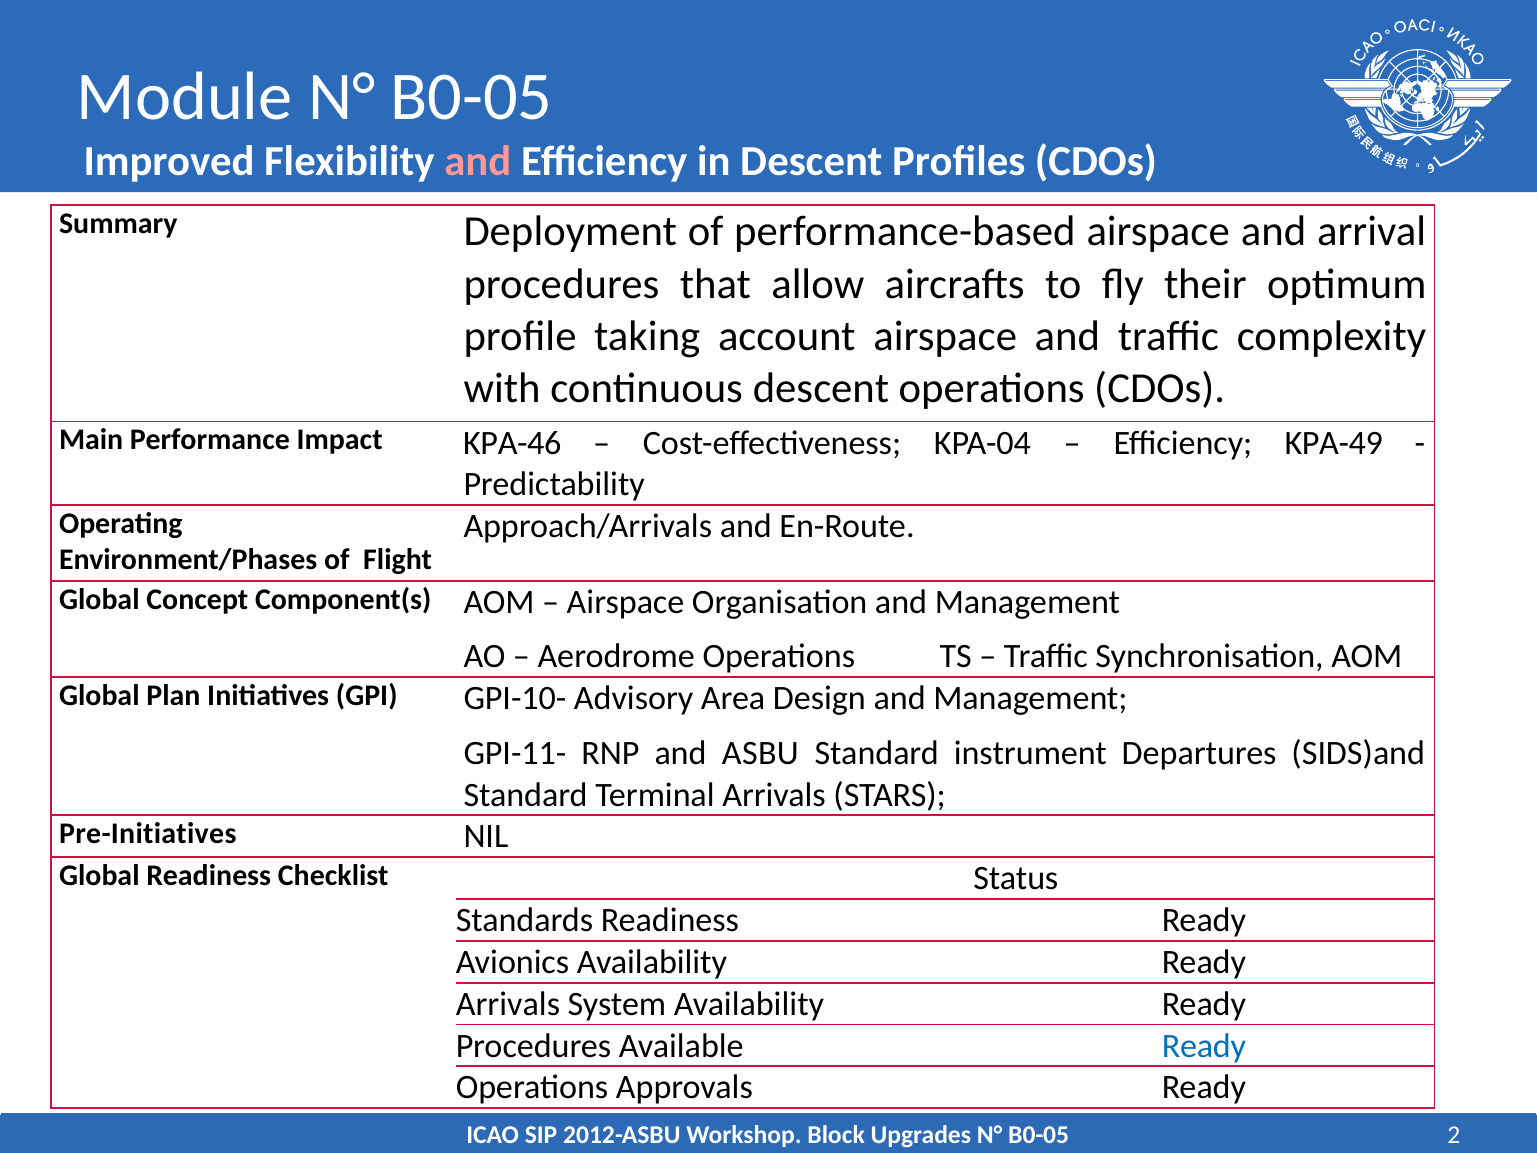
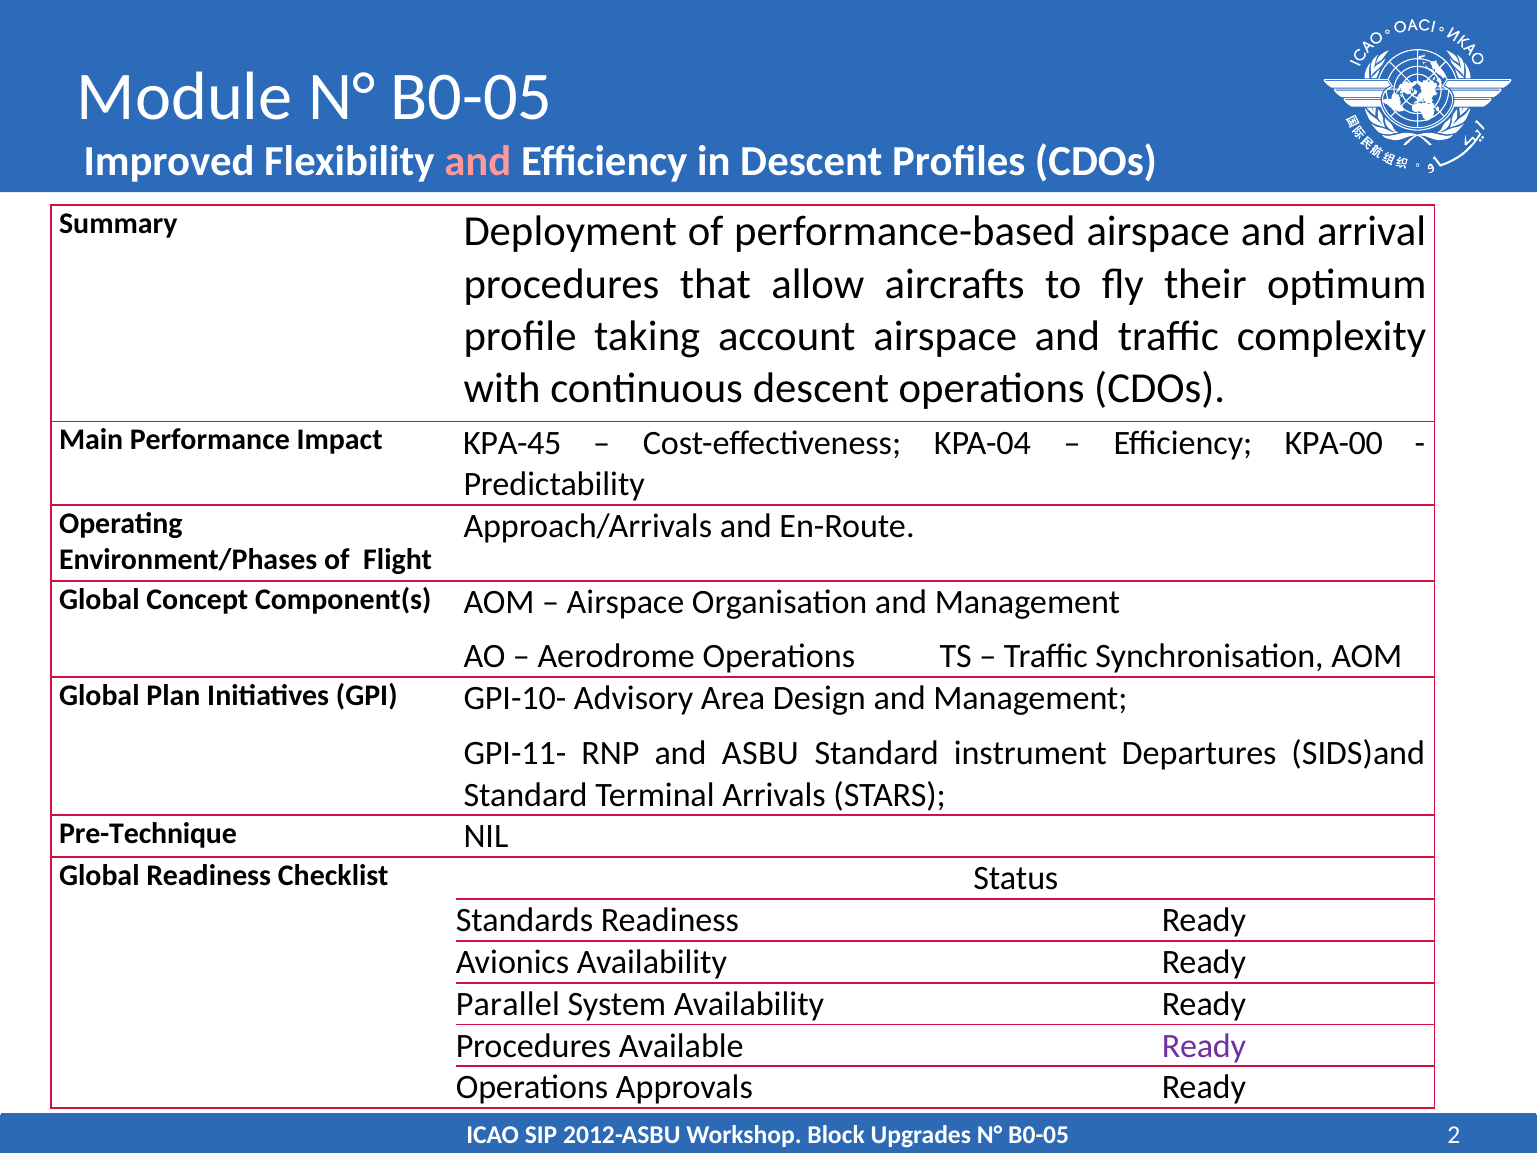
KPA-46: KPA-46 -> KPA-45
KPA-49: KPA-49 -> KPA-00
Pre-Initiatives: Pre-Initiatives -> Pre-Technique
Arrivals at (508, 1004): Arrivals -> Parallel
Ready at (1204, 1046) colour: blue -> purple
